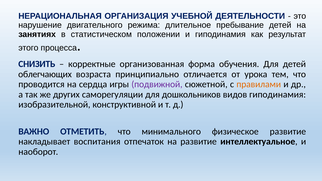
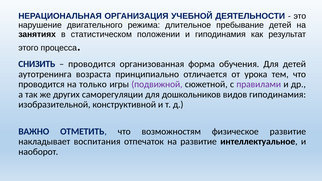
корректные at (92, 64): корректные -> проводится
облегчающих: облегчающих -> аутотренинга
сердца: сердца -> только
правилами colour: orange -> purple
минимального: минимального -> возможностям
